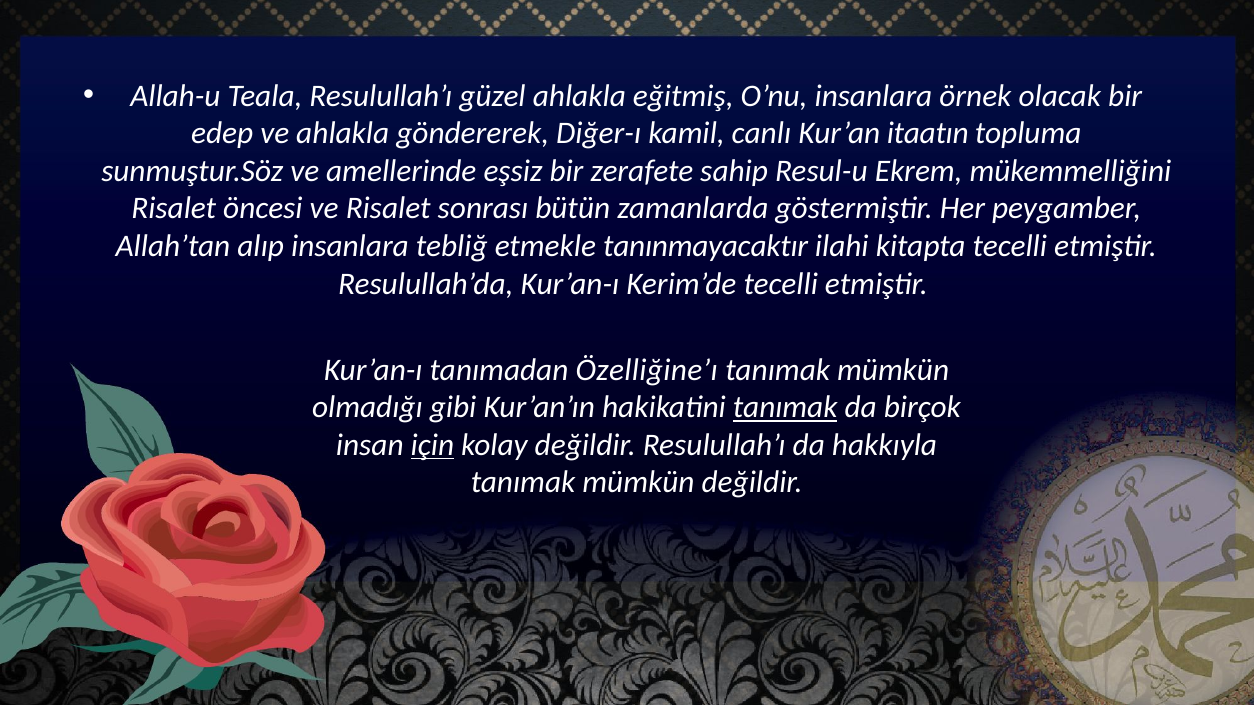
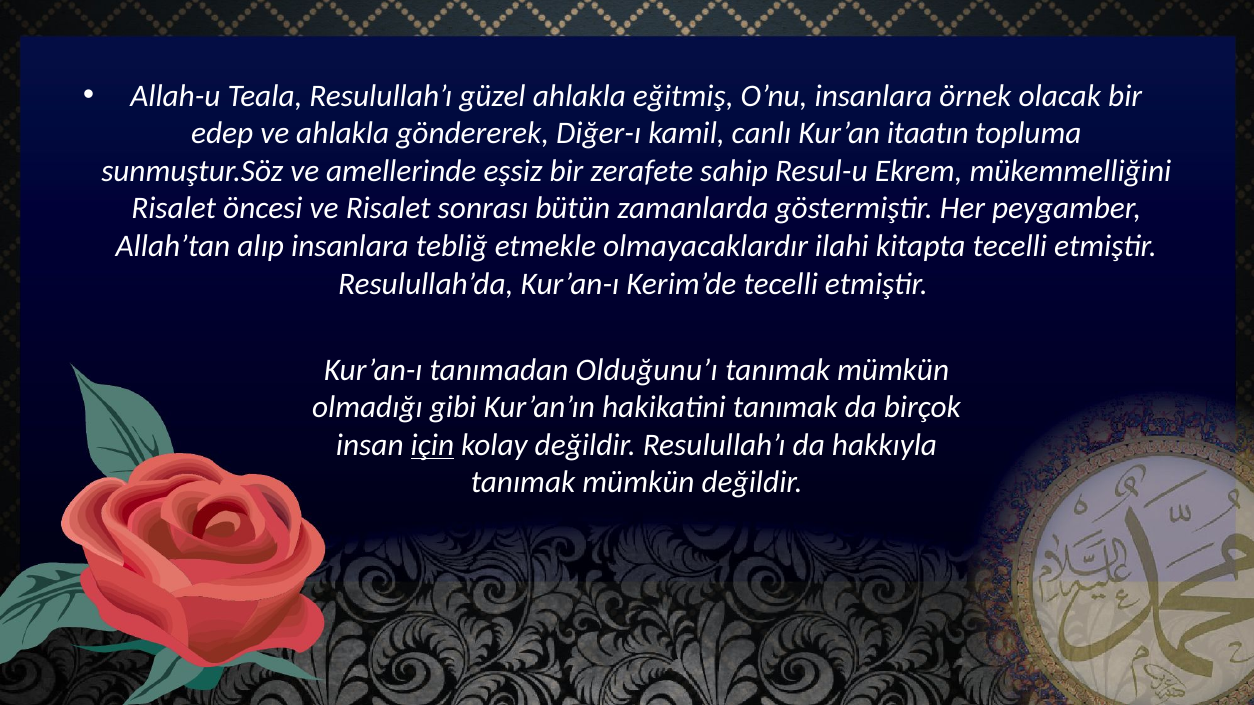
tanınmayacaktır: tanınmayacaktır -> olmayacaklardır
Özelliğine’ı: Özelliğine’ı -> Olduğunu’ı
tanımak at (785, 408) underline: present -> none
